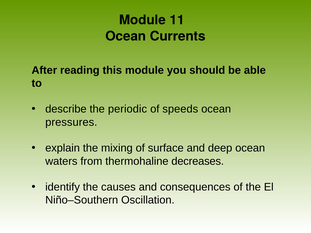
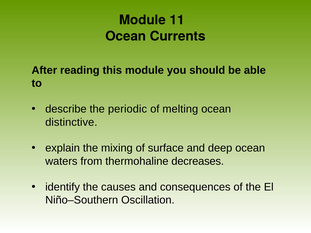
speeds: speeds -> melting
pressures: pressures -> distinctive
